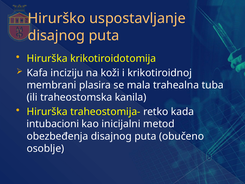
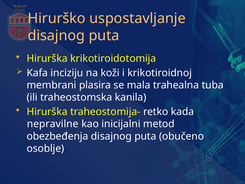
intubacioni: intubacioni -> nepravilne
